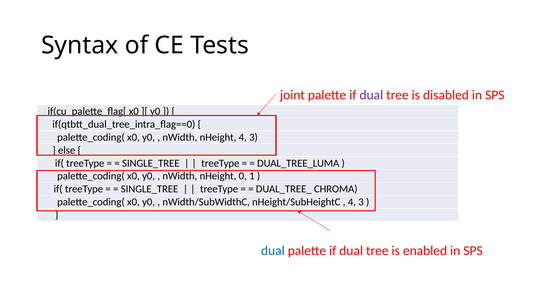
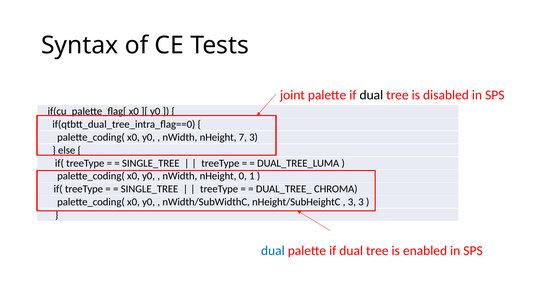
dual at (371, 95) colour: purple -> black
nHeight 4: 4 -> 7
4 at (352, 202): 4 -> 3
